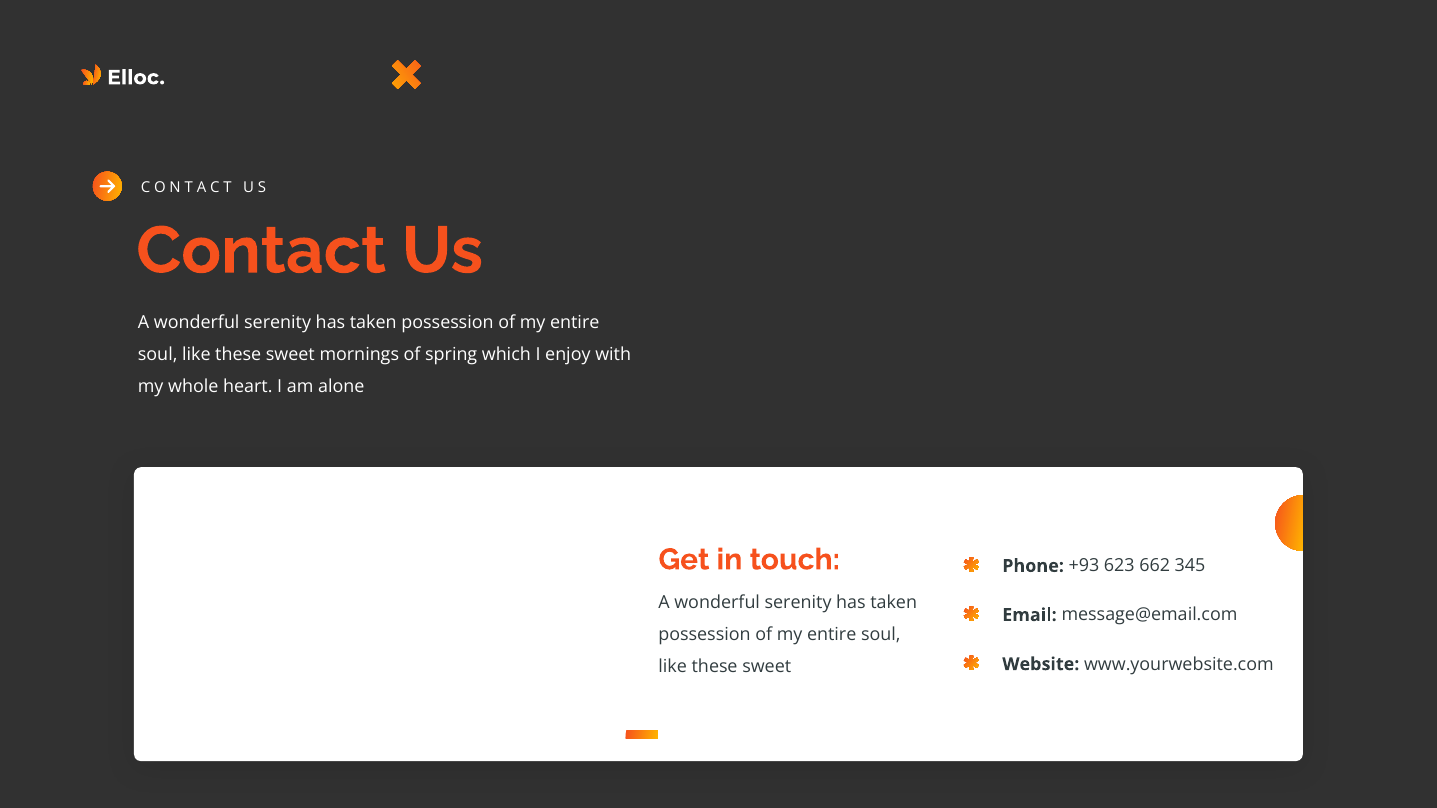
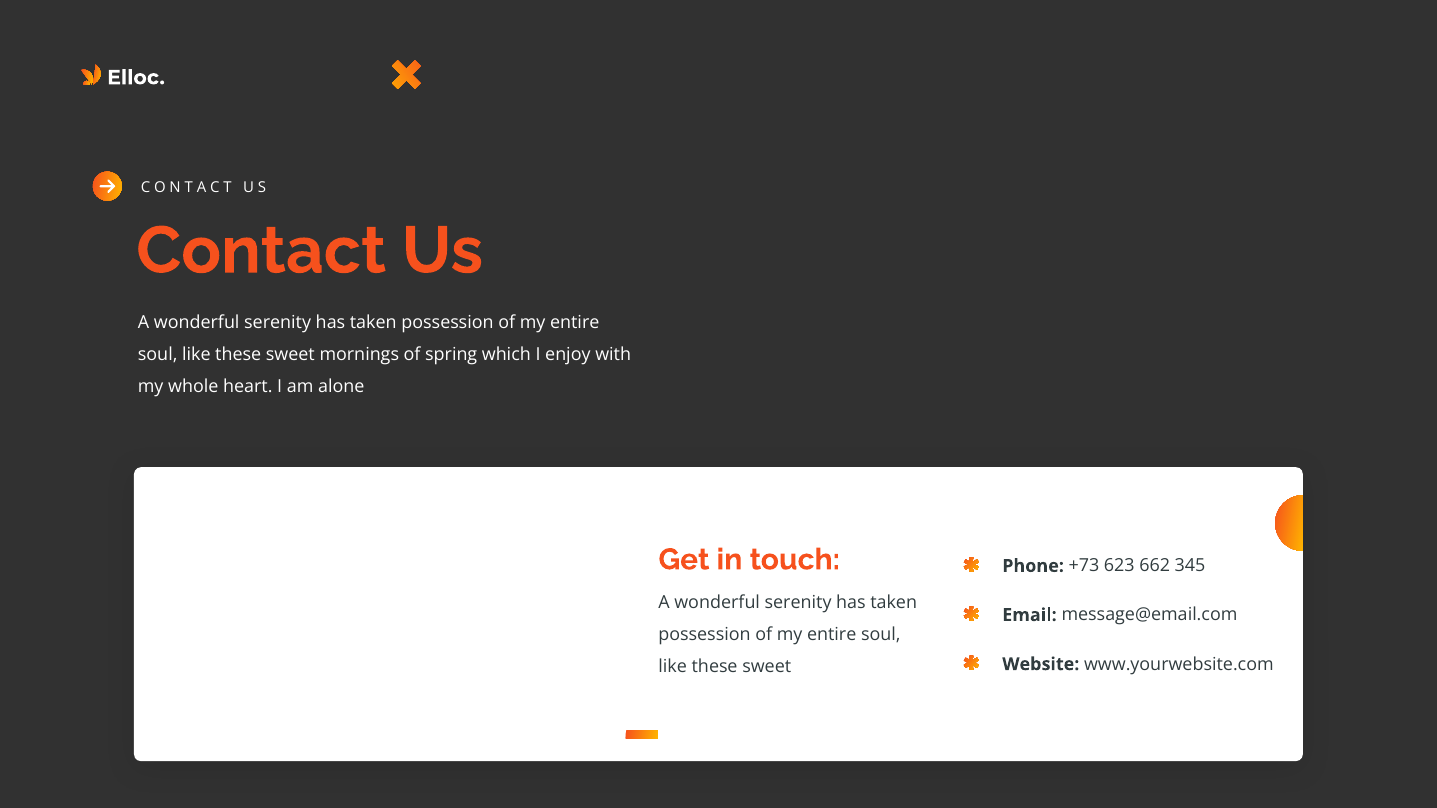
+93: +93 -> +73
